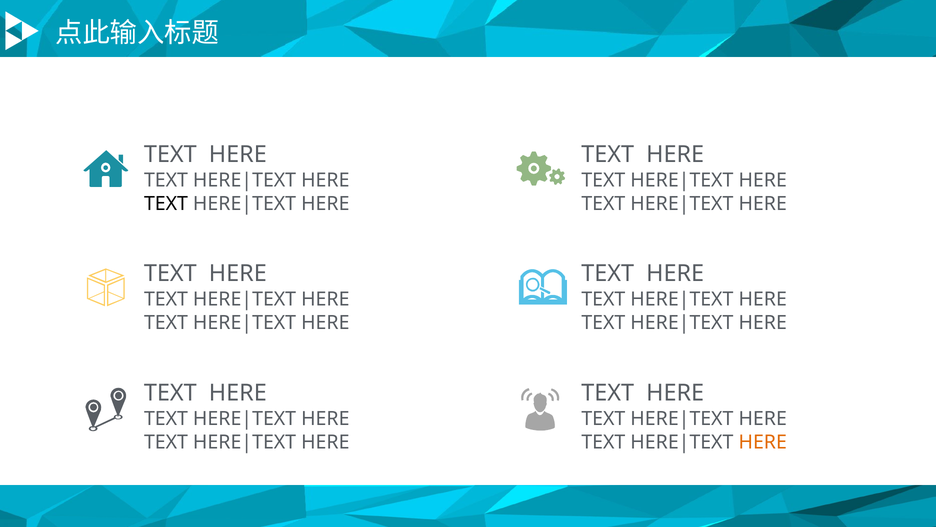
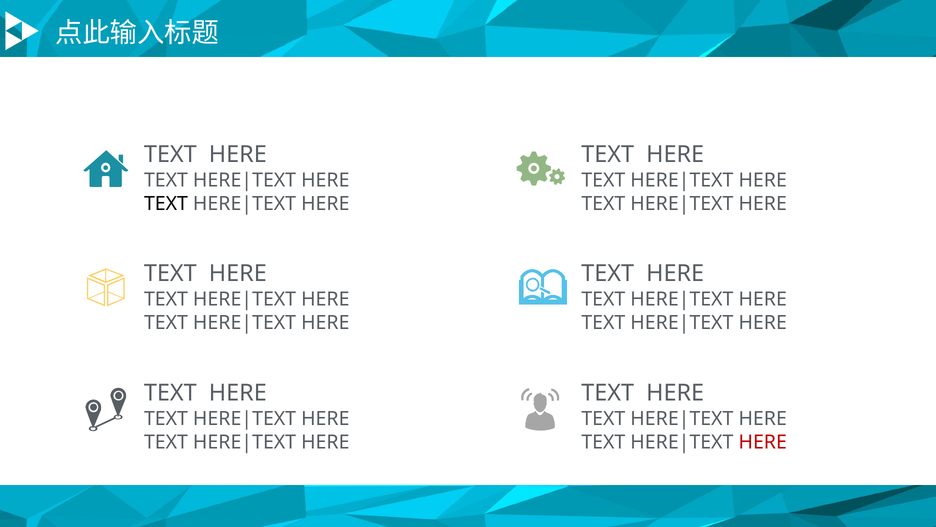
HERE at (763, 442) colour: orange -> red
